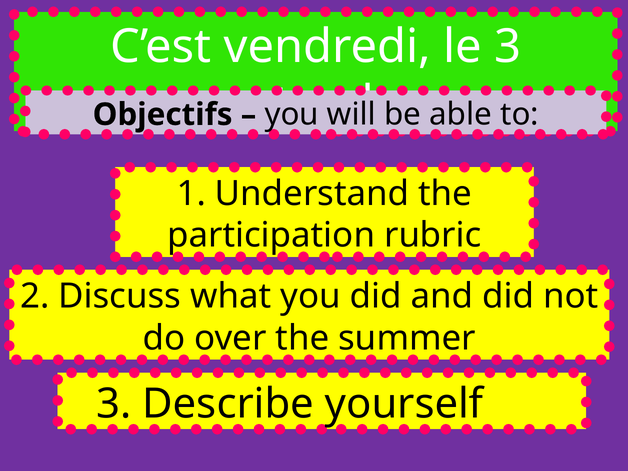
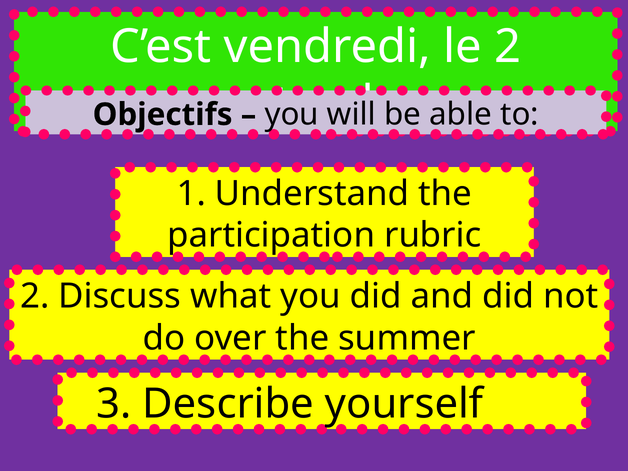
le 3: 3 -> 2
